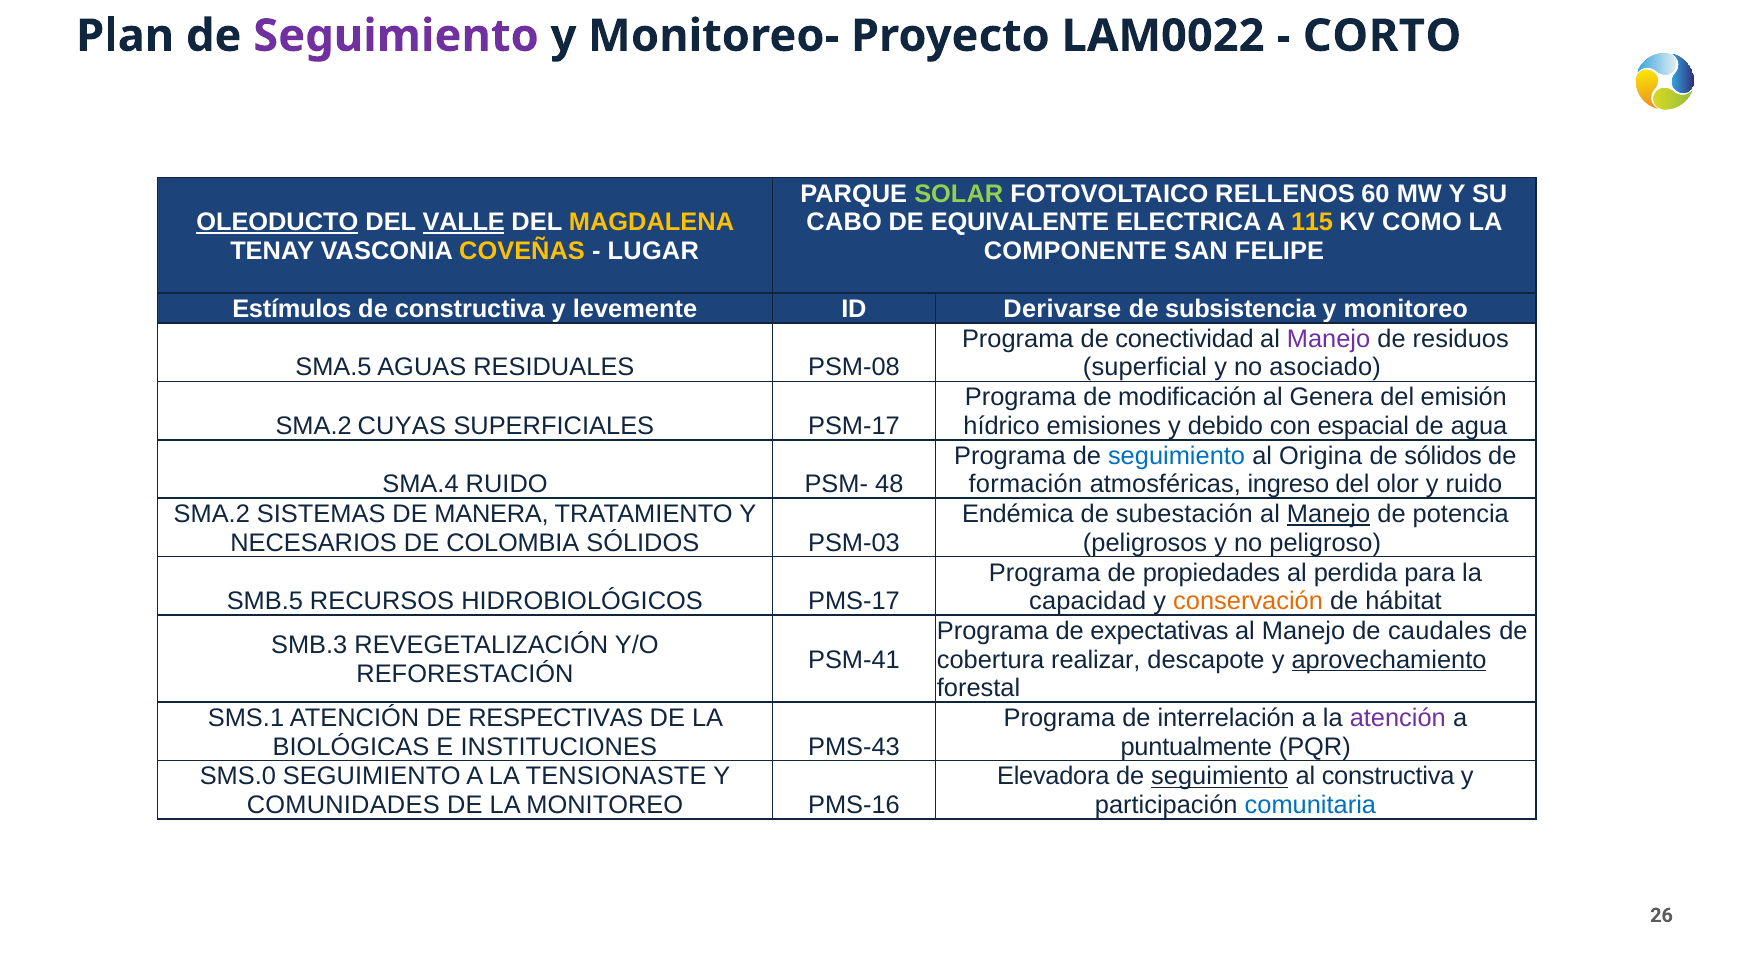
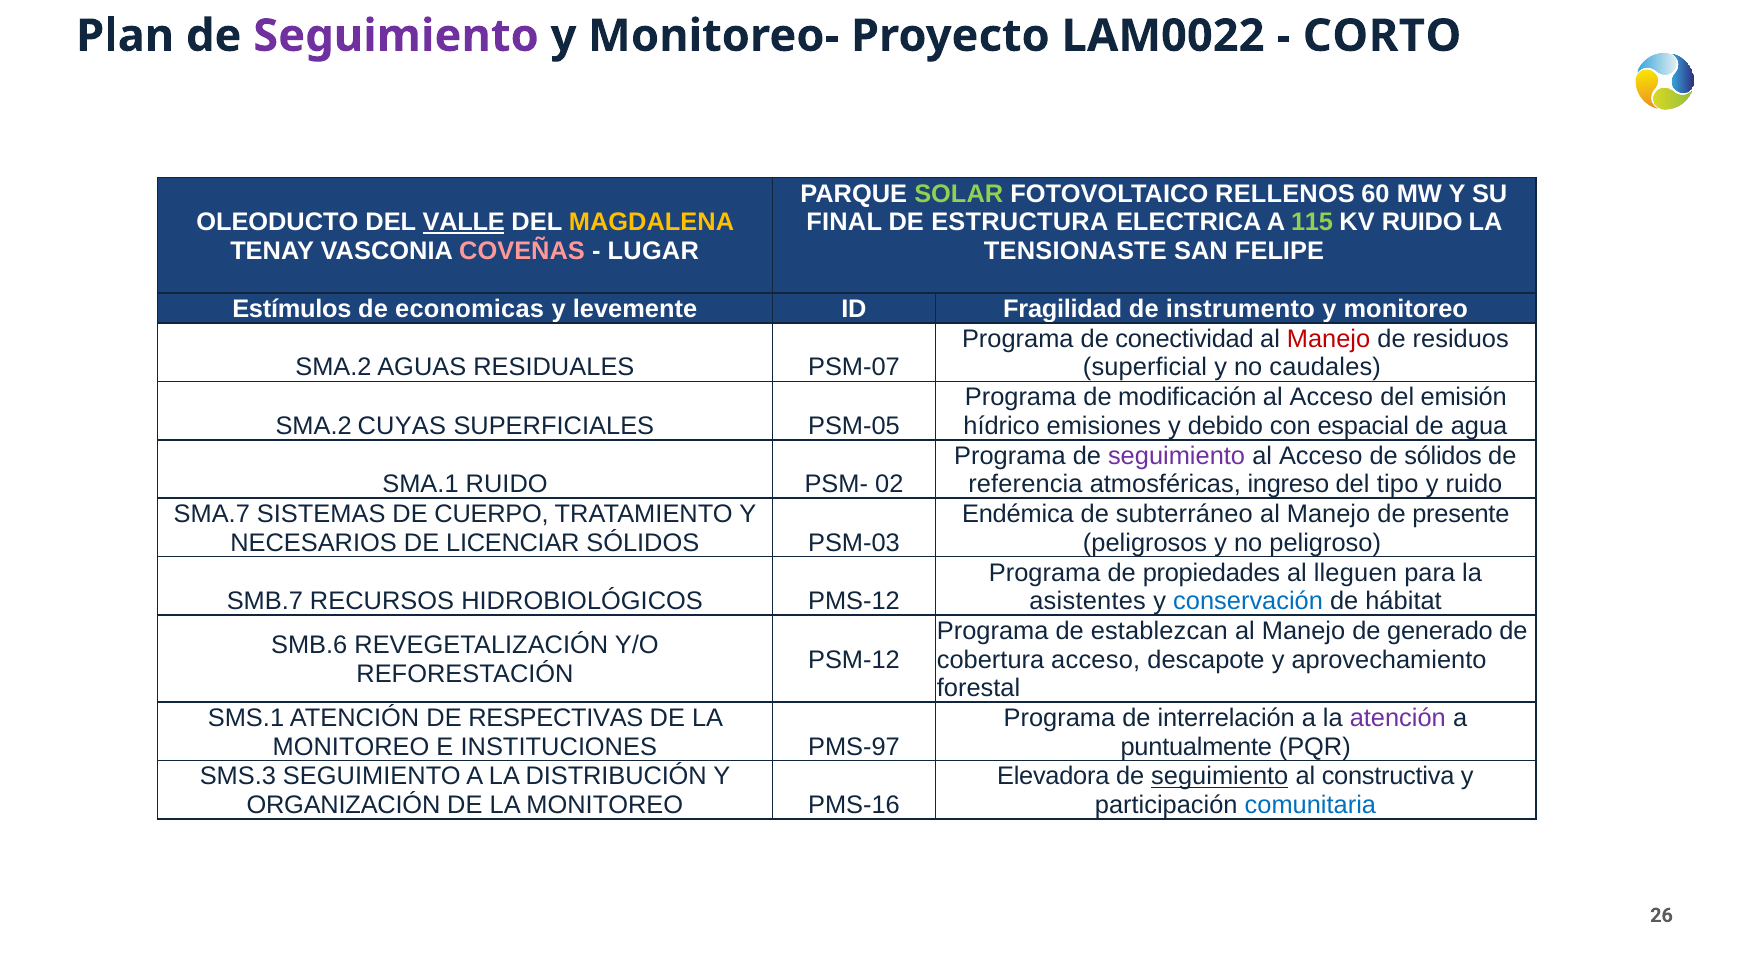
OLEODUCTO underline: present -> none
CABO: CABO -> FINAL
EQUIVALENTE: EQUIVALENTE -> ESTRUCTURA
115 colour: yellow -> light green
KV COMO: COMO -> RUIDO
COVEÑAS colour: yellow -> pink
COMPONENTE: COMPONENTE -> TENSIONASTE
de constructiva: constructiva -> economicas
Derivarse: Derivarse -> Fragilidad
subsistencia: subsistencia -> instrumento
Manejo at (1329, 339) colour: purple -> red
SMA.5 at (333, 368): SMA.5 -> SMA.2
PSM-08: PSM-08 -> PSM-07
asociado: asociado -> caudales
Genera at (1332, 398): Genera -> Acceso
PSM-17: PSM-17 -> PSM-05
seguimiento at (1177, 456) colour: blue -> purple
Origina at (1321, 456): Origina -> Acceso
SMA.4: SMA.4 -> SMA.1
48: 48 -> 02
formación: formación -> referencia
olor: olor -> tipo
SMA.2 at (212, 514): SMA.2 -> SMA.7
MANERA: MANERA -> CUERPO
subestación: subestación -> subterráneo
Manejo at (1329, 514) underline: present -> none
potencia: potencia -> presente
COLOMBIA: COLOMBIA -> LICENCIAR
perdida: perdida -> lleguen
SMB.5: SMB.5 -> SMB.7
PMS-17: PMS-17 -> PMS-12
capacidad: capacidad -> asistentes
conservación colour: orange -> blue
expectativas: expectativas -> establezcan
caudales: caudales -> generado
SMB.3: SMB.3 -> SMB.6
PSM-41: PSM-41 -> PSM-12
cobertura realizar: realizar -> acceso
aprovechamiento underline: present -> none
BIOLÓGICAS at (351, 747): BIOLÓGICAS -> MONITOREO
PMS-43: PMS-43 -> PMS-97
SMS.0: SMS.0 -> SMS.3
TENSIONASTE: TENSIONASTE -> DISTRIBUCIÓN
COMUNIDADES: COMUNIDADES -> ORGANIZACIÓN
